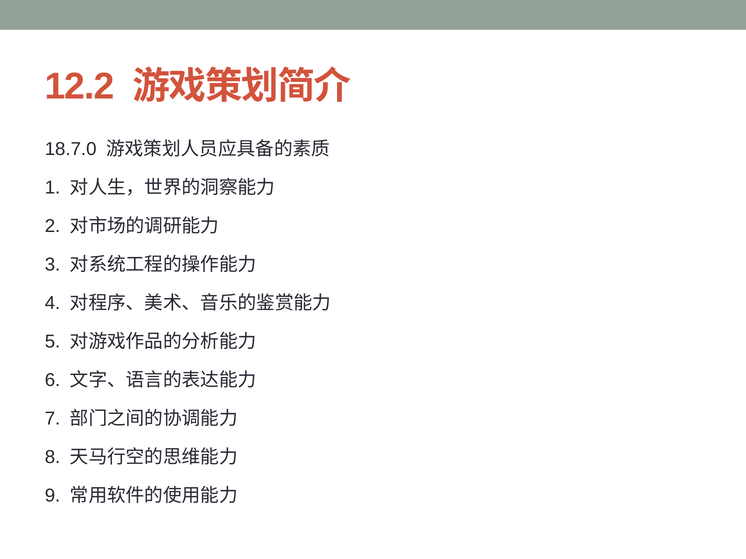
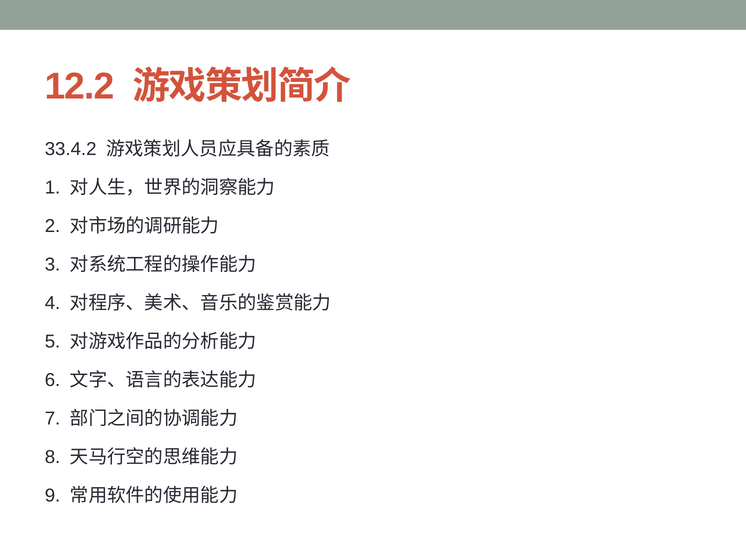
18.7.0: 18.7.0 -> 33.4.2
